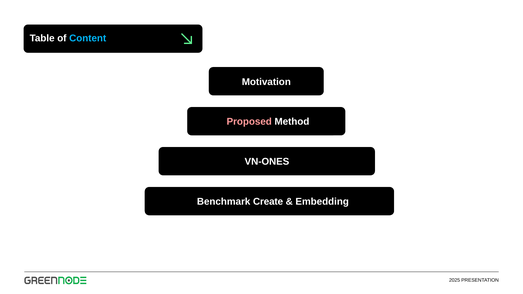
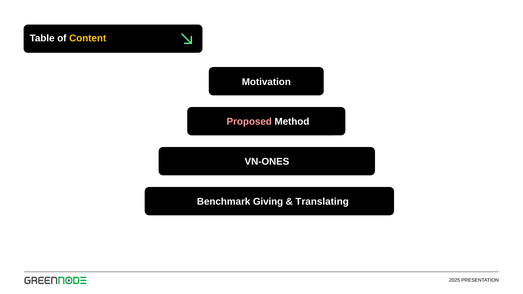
Content colour: light blue -> yellow
Create: Create -> Giving
Embedding: Embedding -> Translating
